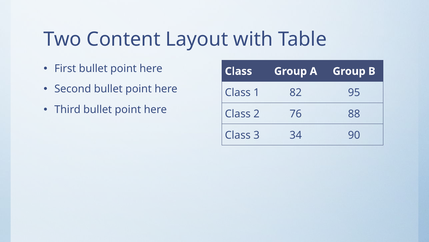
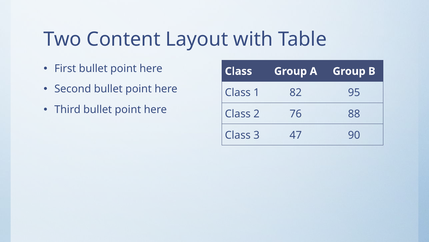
34: 34 -> 47
